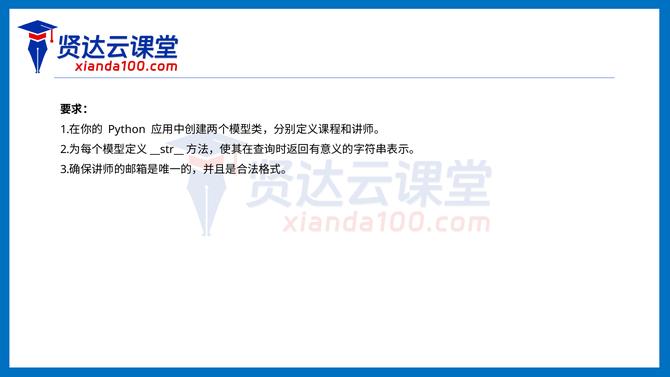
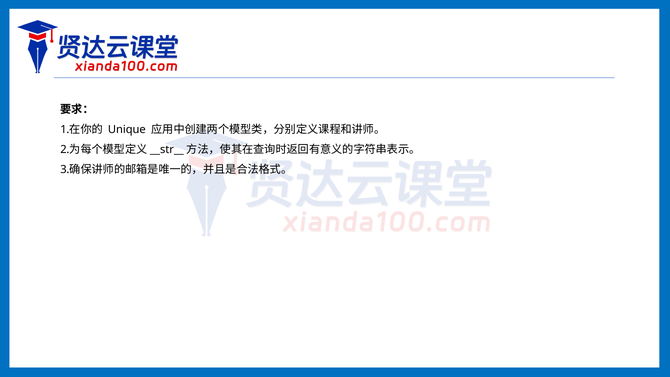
Python: Python -> Unique
